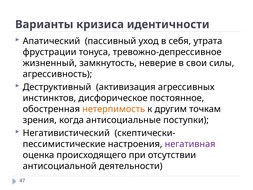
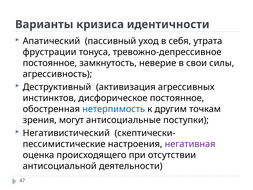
жизненный at (50, 63): жизненный -> постоянное
нетерпимость colour: orange -> blue
когда: когда -> могут
